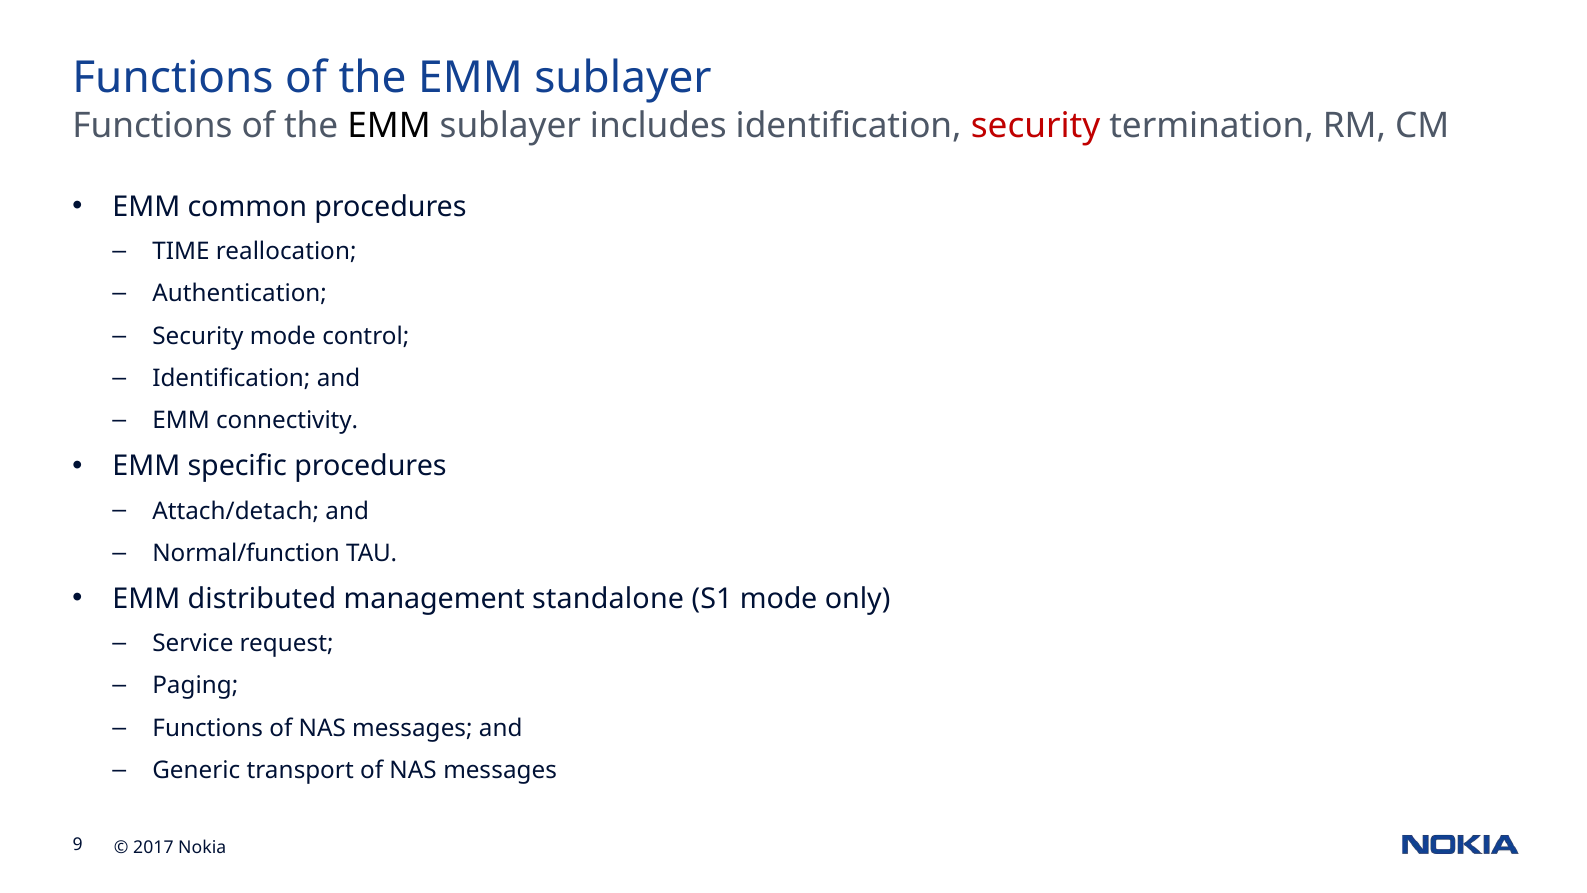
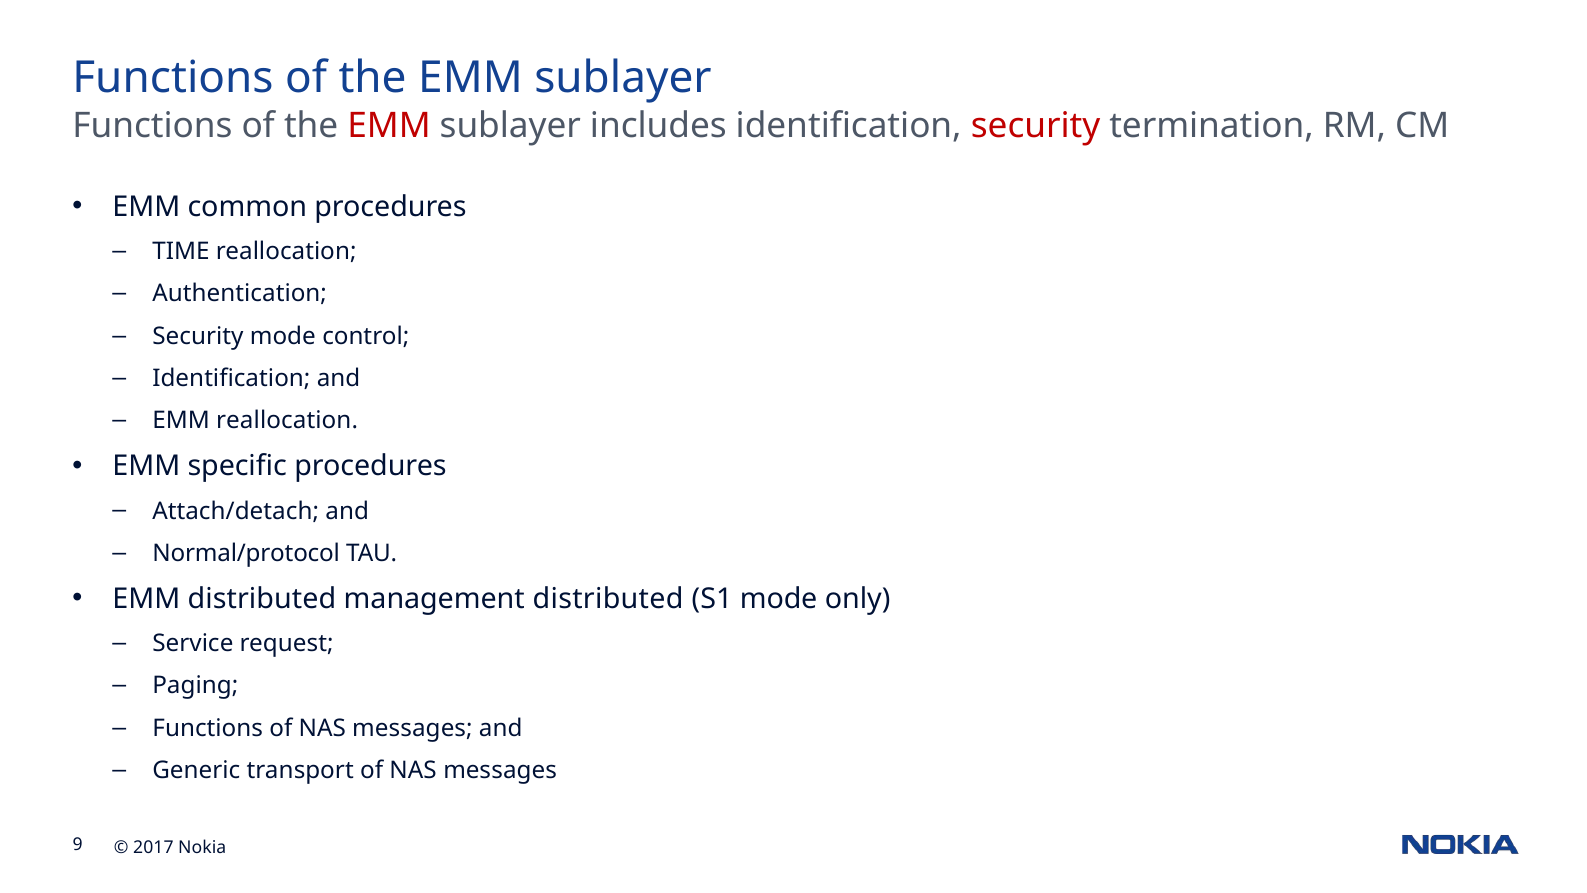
EMM at (389, 126) colour: black -> red
EMM connectivity: connectivity -> reallocation
Normal/function: Normal/function -> Normal/protocol
management standalone: standalone -> distributed
